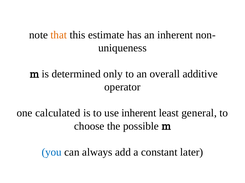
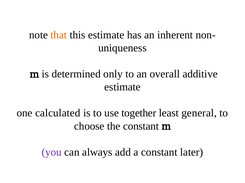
operator at (122, 87): operator -> estimate
use inherent: inherent -> together
the possible: possible -> constant
you colour: blue -> purple
